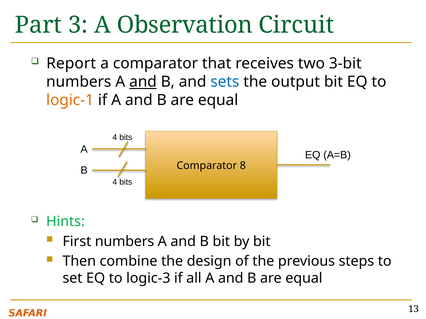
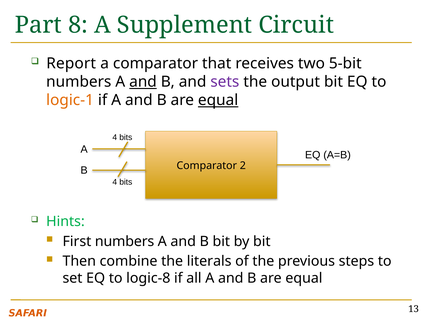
3: 3 -> 8
Observation: Observation -> Supplement
3-bit: 3-bit -> 5-bit
sets colour: blue -> purple
equal at (218, 100) underline: none -> present
8: 8 -> 2
design: design -> literals
logic-3: logic-3 -> logic-8
